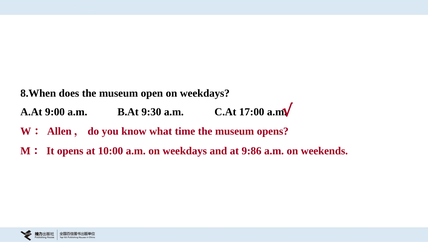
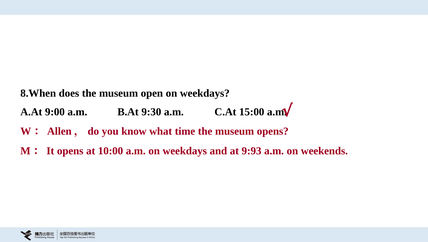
17:00: 17:00 -> 15:00
9:86: 9:86 -> 9:93
